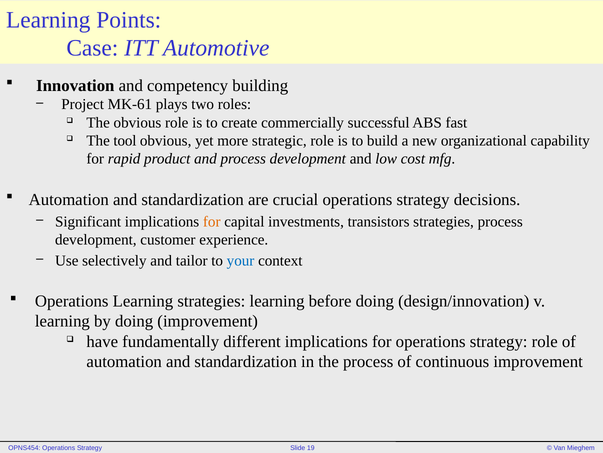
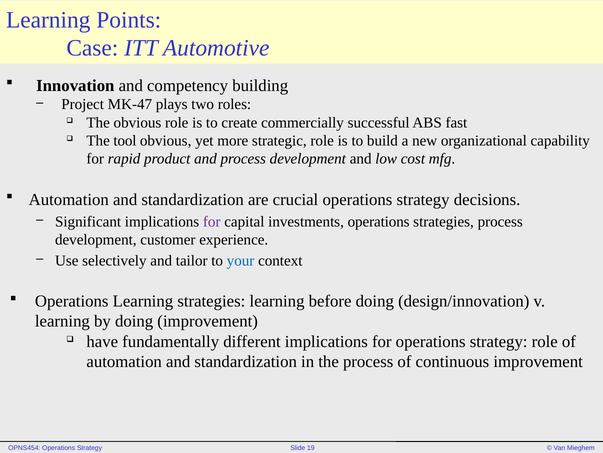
MK-61: MK-61 -> MK-47
for at (212, 221) colour: orange -> purple
investments transistors: transistors -> operations
